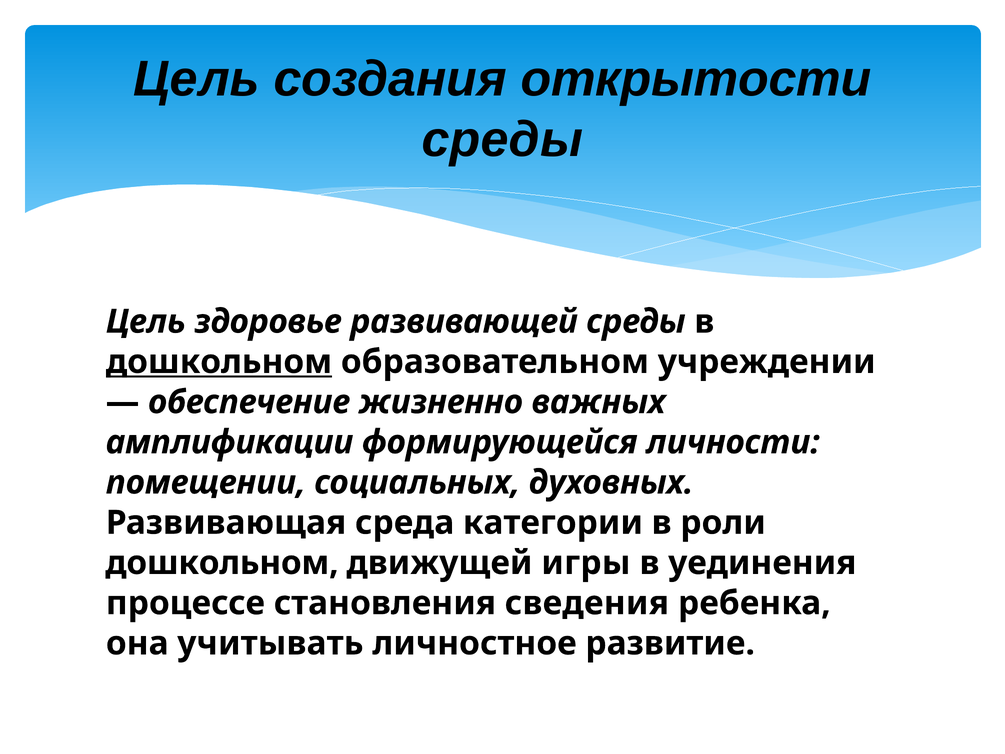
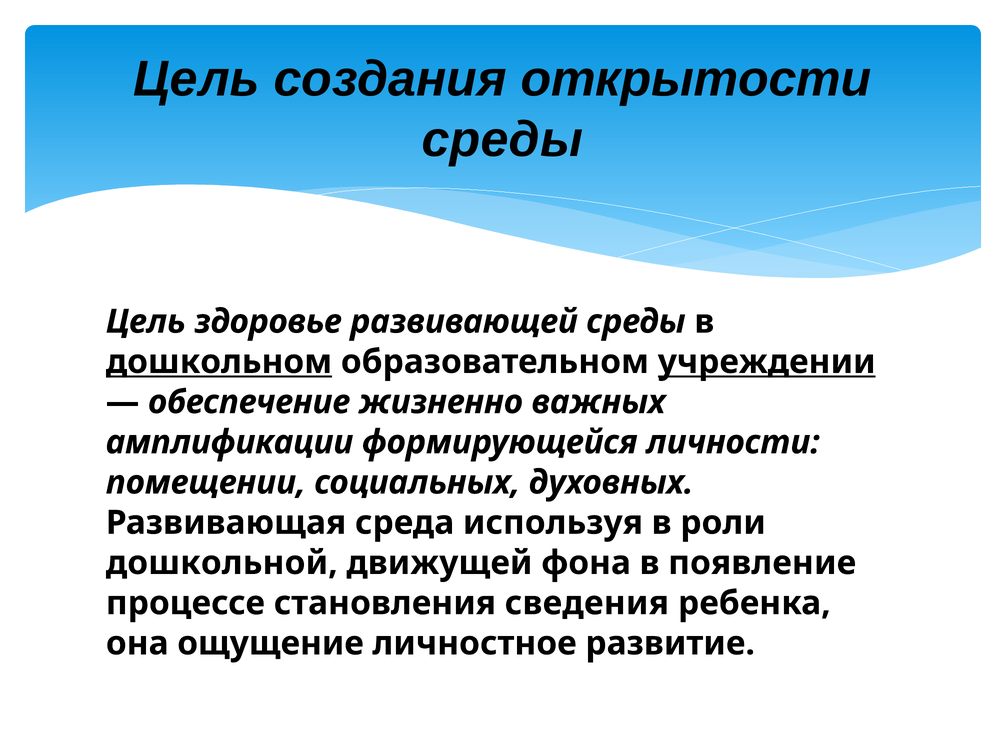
учреждении underline: none -> present
категории: категории -> используя
дошкольном at (222, 563): дошкольном -> дошкольной
игры: игры -> фона
уединения: уединения -> появление
учитывать: учитывать -> ощущение
